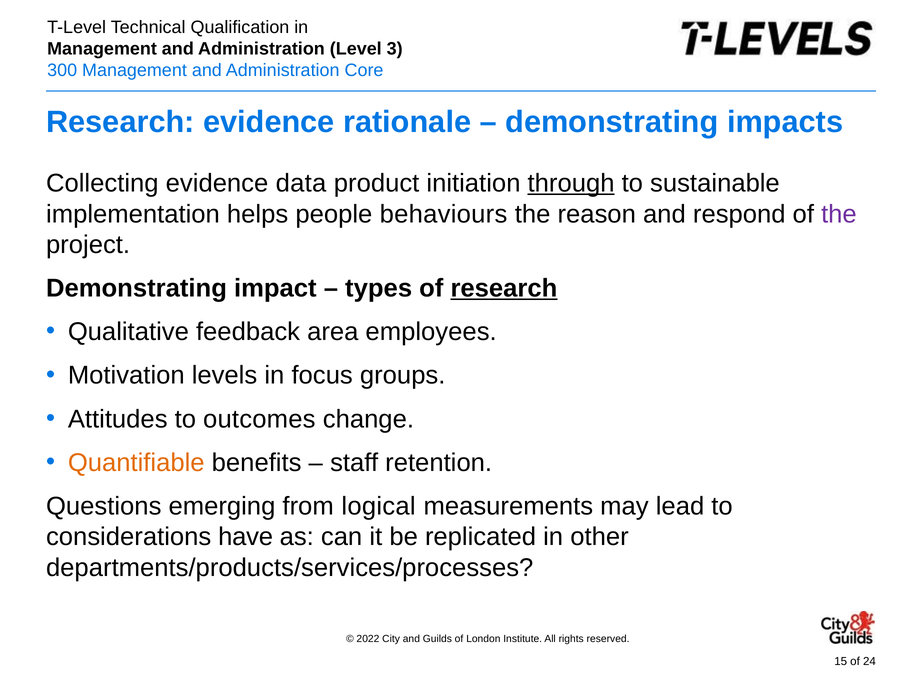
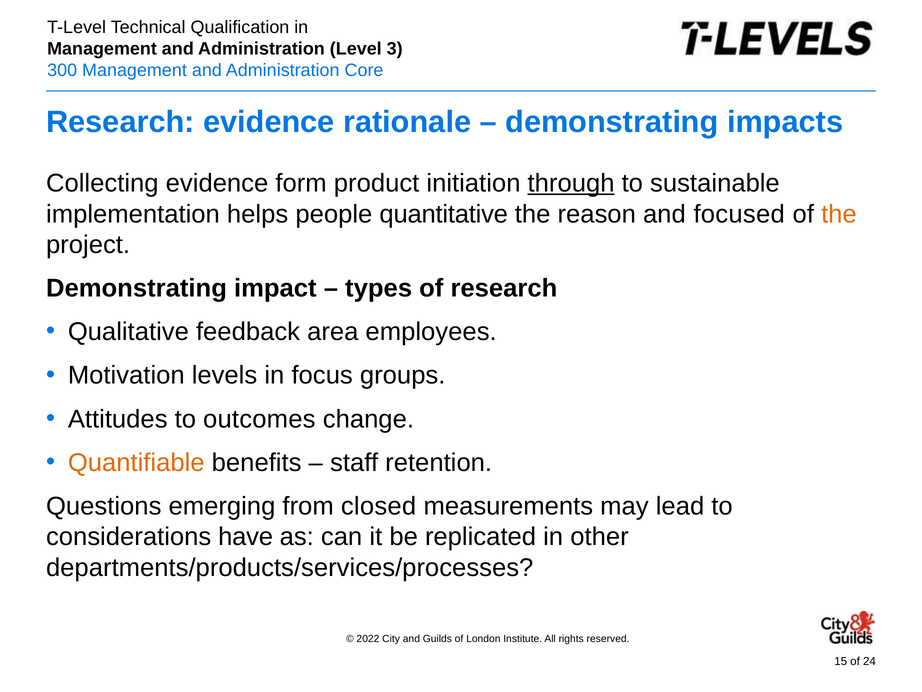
data: data -> form
behaviours: behaviours -> quantitative
respond: respond -> focused
the at (839, 214) colour: purple -> orange
research at (504, 288) underline: present -> none
logical: logical -> closed
